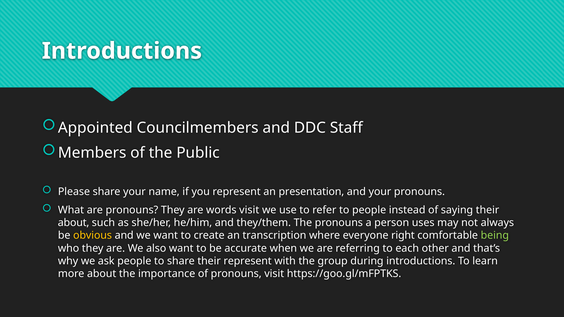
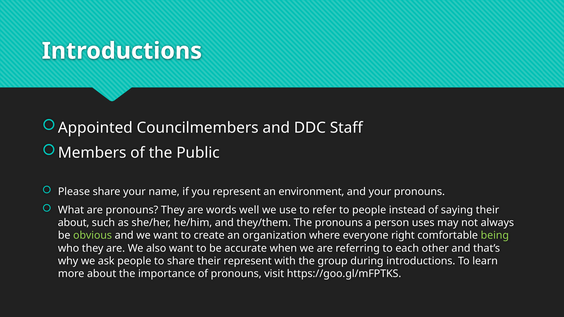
presentation: presentation -> environment
words visit: visit -> well
obvious colour: yellow -> light green
transcription: transcription -> organization
